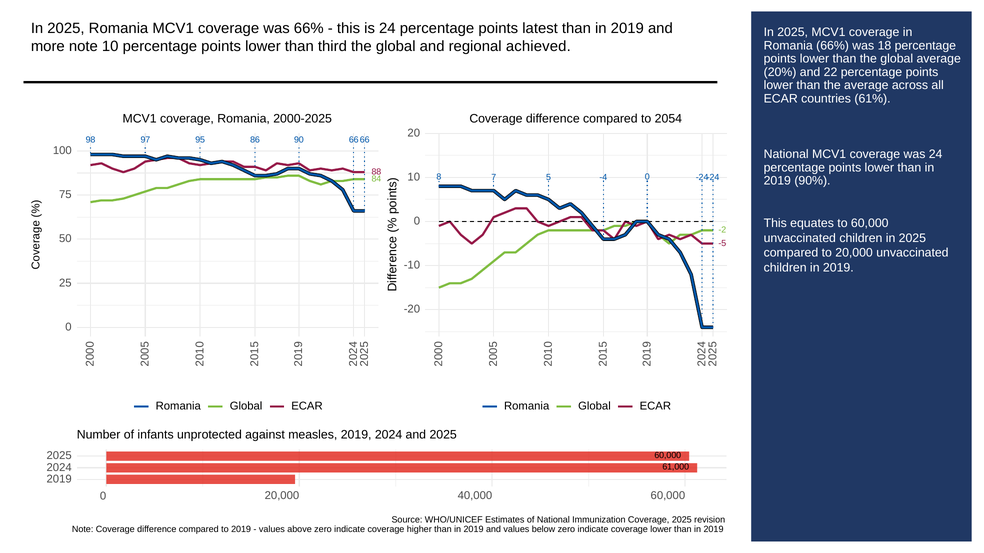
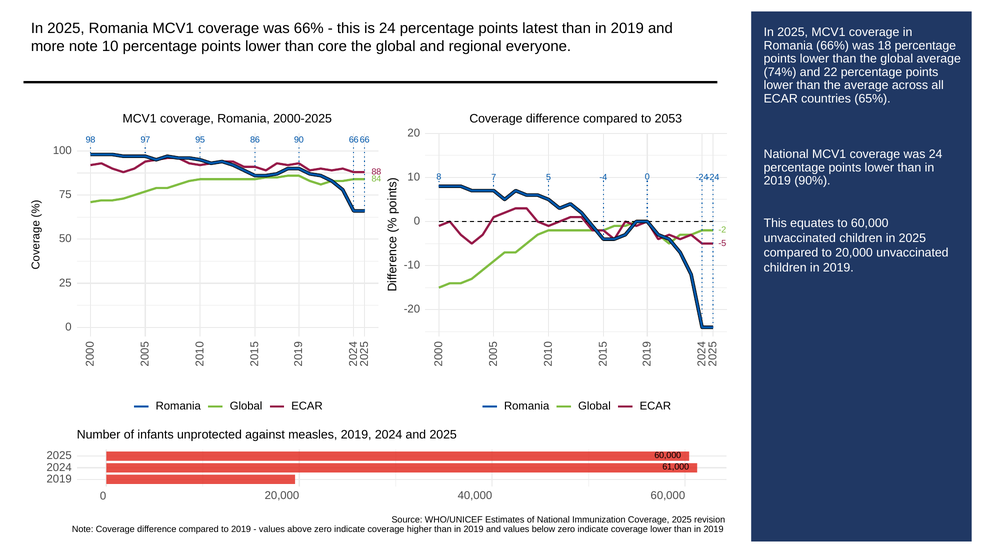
third: third -> core
achieved: achieved -> everyone
20%: 20% -> 74%
61%: 61% -> 65%
2054: 2054 -> 2053
